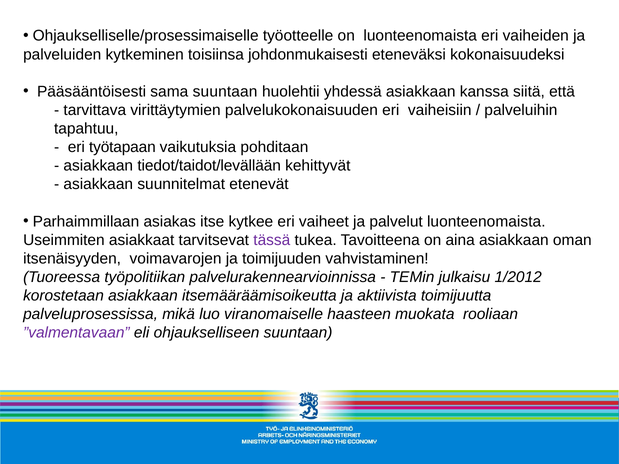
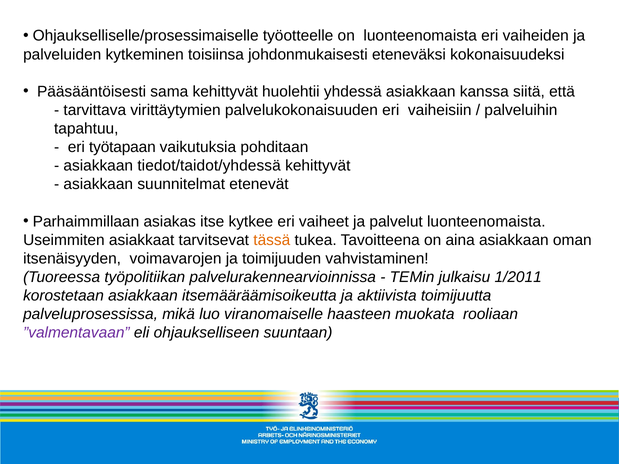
sama suuntaan: suuntaan -> kehittyvät
tiedot/taidot/levällään: tiedot/taidot/levällään -> tiedot/taidot/yhdessä
tässä colour: purple -> orange
1/2012: 1/2012 -> 1/2011
